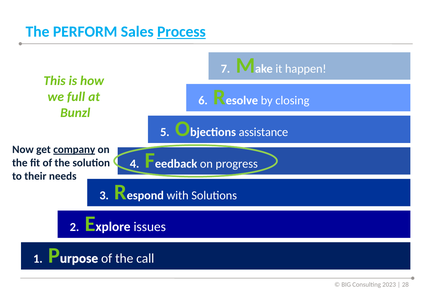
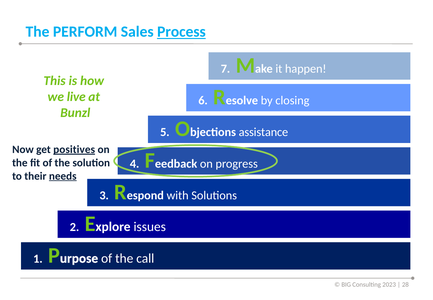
full: full -> live
company: company -> positives
needs underline: none -> present
